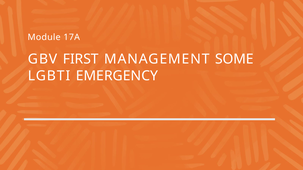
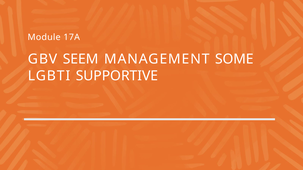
FIRST: FIRST -> SEEM
EMERGENCY: EMERGENCY -> SUPPORTIVE
